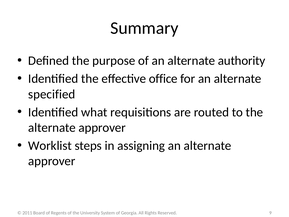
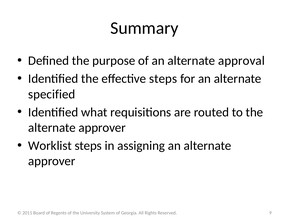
authority: authority -> approval
effective office: office -> steps
